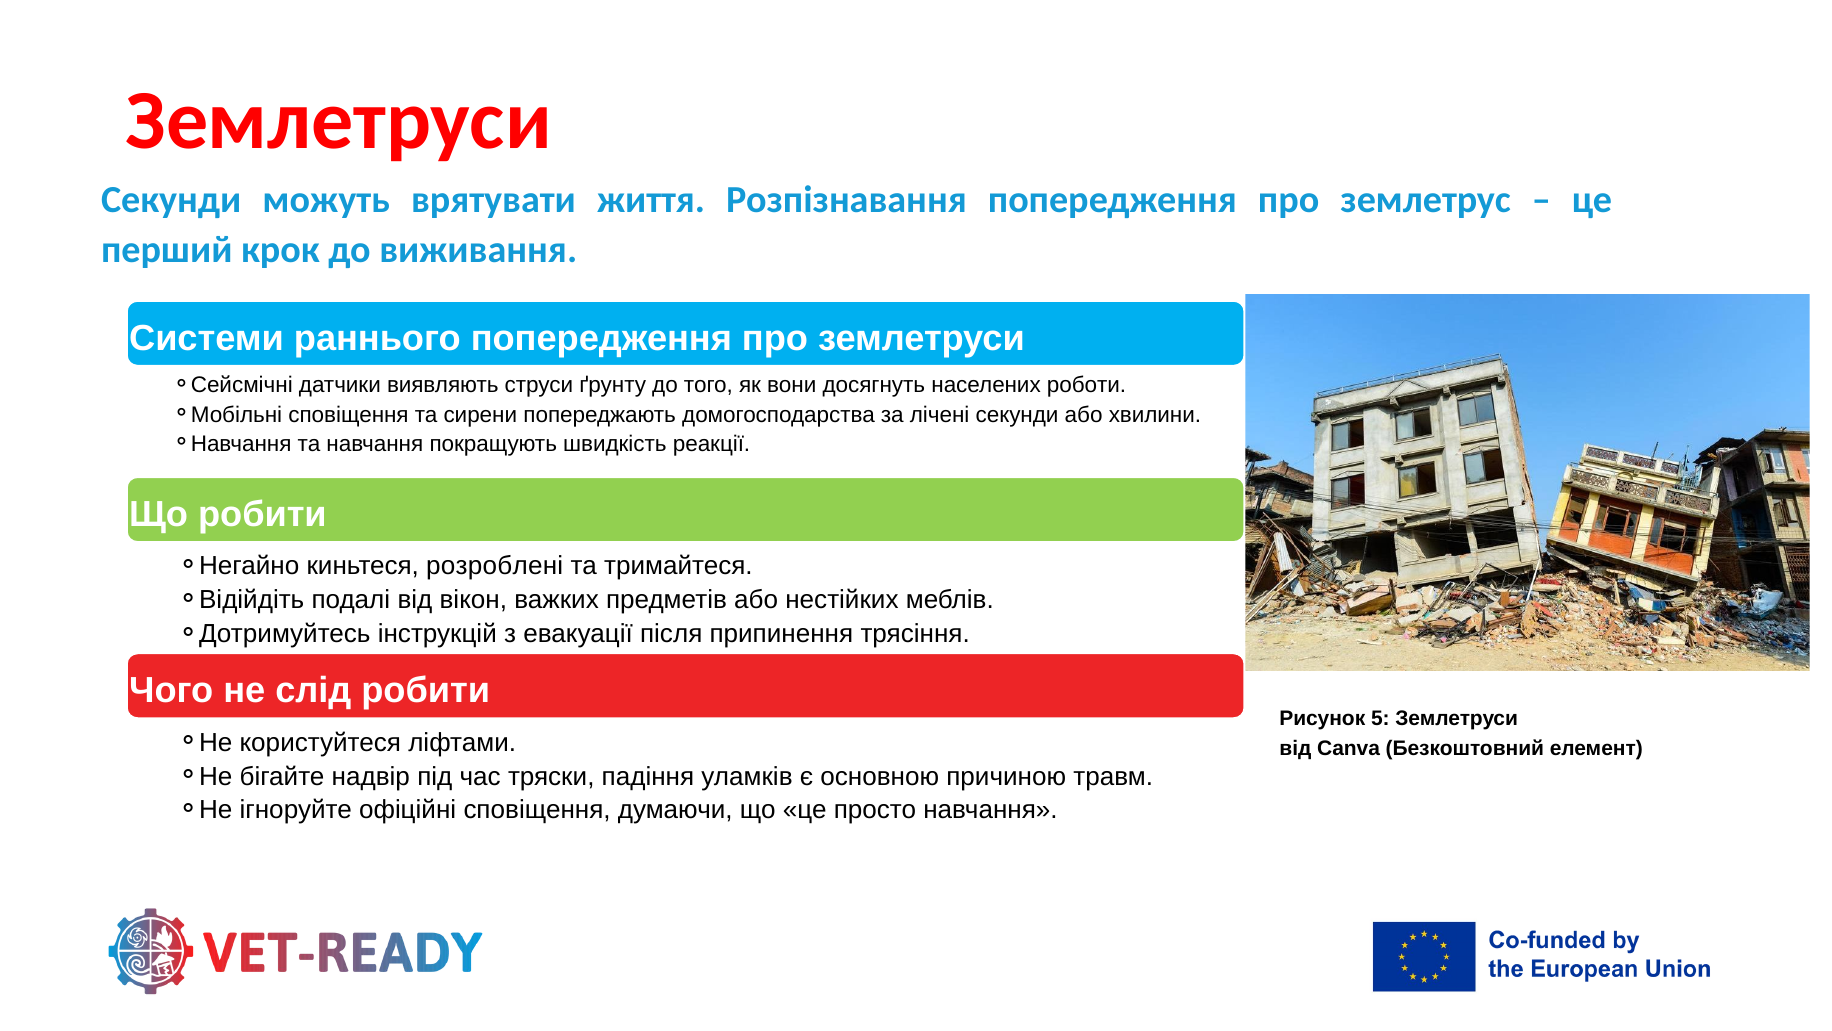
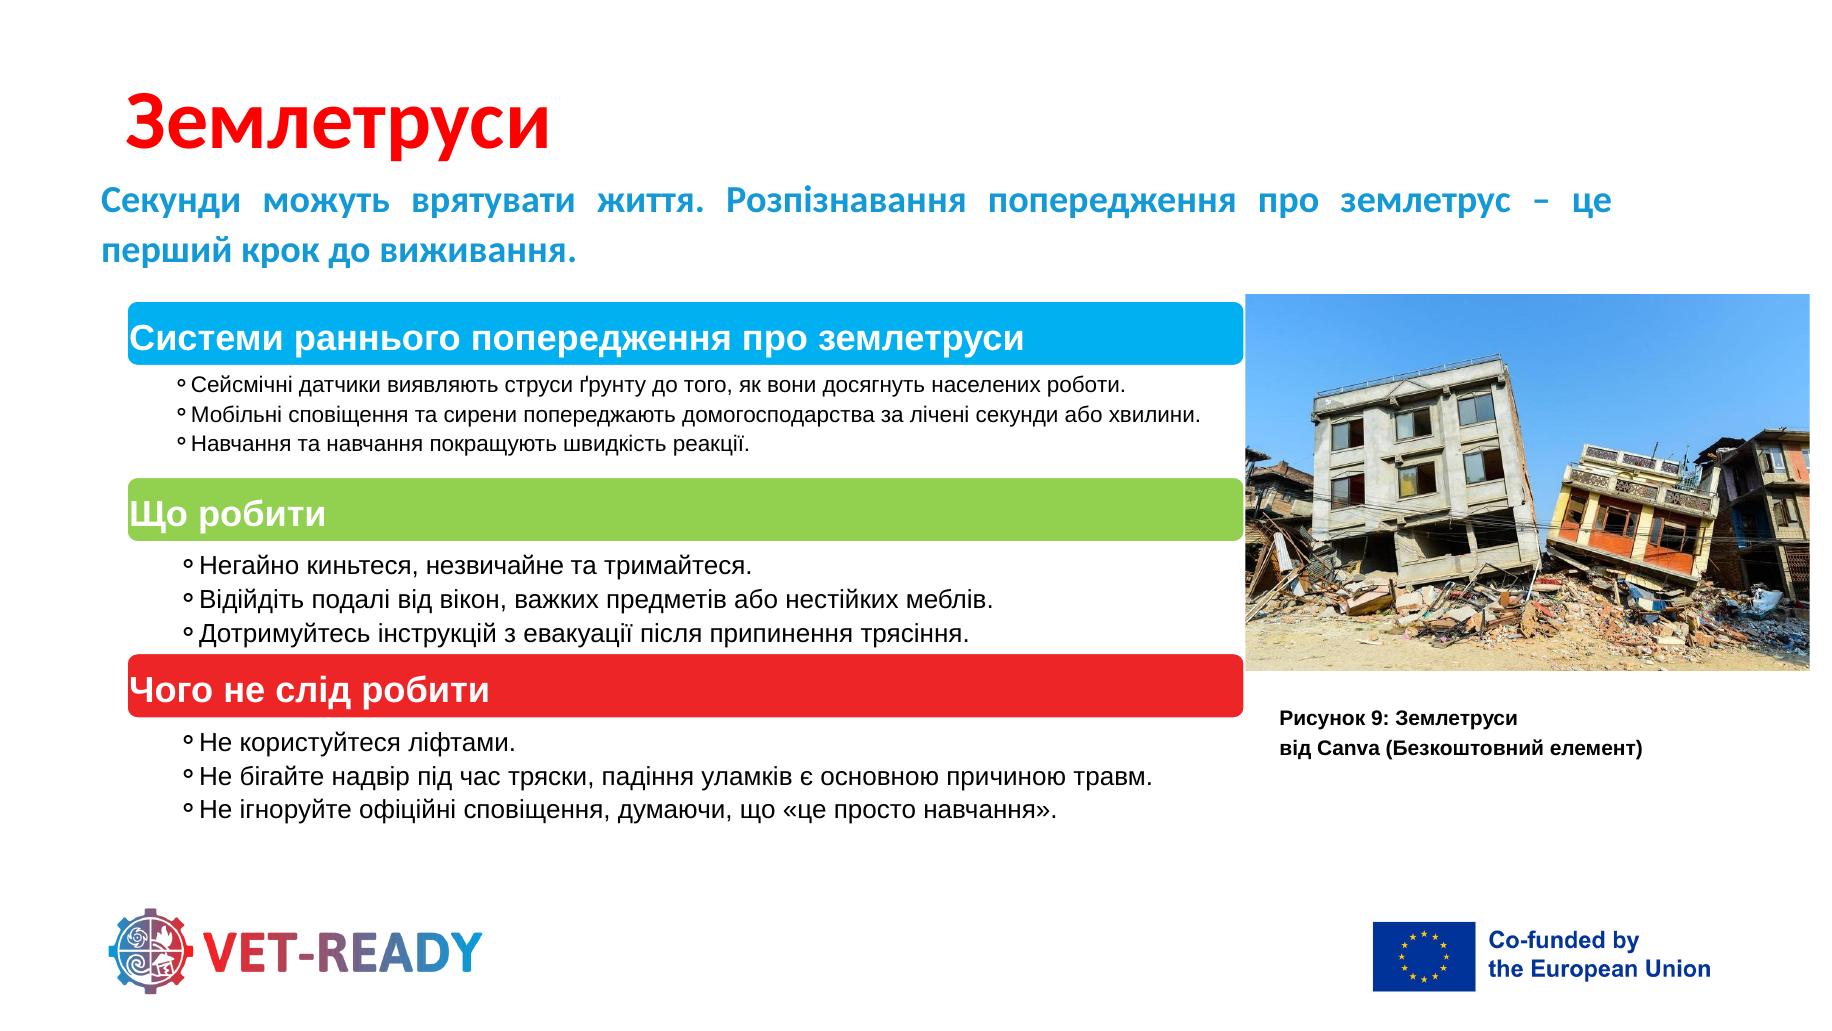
розроблені: розроблені -> незвичайне
5: 5 -> 9
